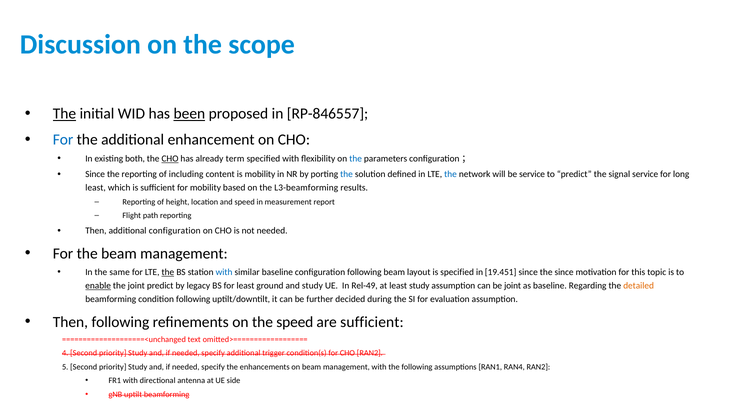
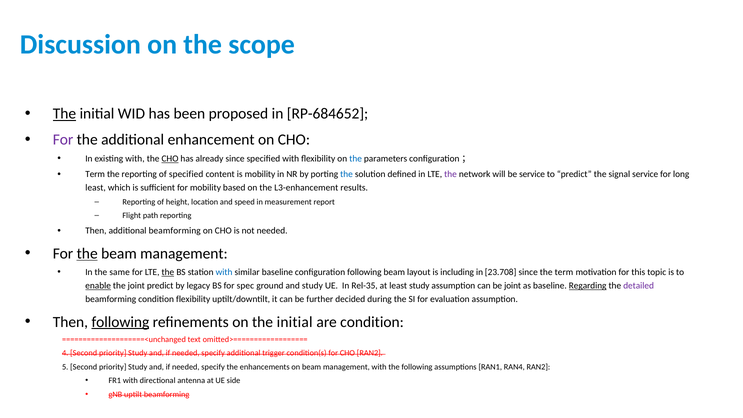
been underline: present -> none
RP-846557: RP-846557 -> RP-684652
For at (63, 140) colour: blue -> purple
existing both: both -> with
already term: term -> since
Since at (95, 174): Since -> Term
of including: including -> specified
the at (450, 174) colour: blue -> purple
L3-beamforming: L3-beamforming -> L3-enhancement
additional configuration: configuration -> beamforming
the at (87, 254) underline: none -> present
is specified: specified -> including
19.451: 19.451 -> 23.708
the since: since -> term
for least: least -> spec
Rel-49: Rel-49 -> Rel-35
Regarding underline: none -> present
detailed colour: orange -> purple
condition following: following -> flexibility
following at (120, 322) underline: none -> present
on the speed: speed -> initial
are sufficient: sufficient -> condition
